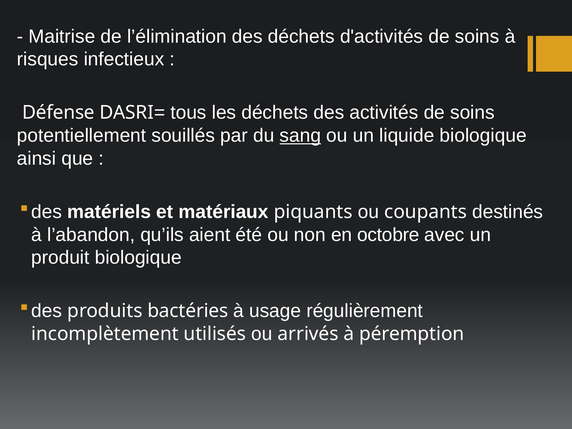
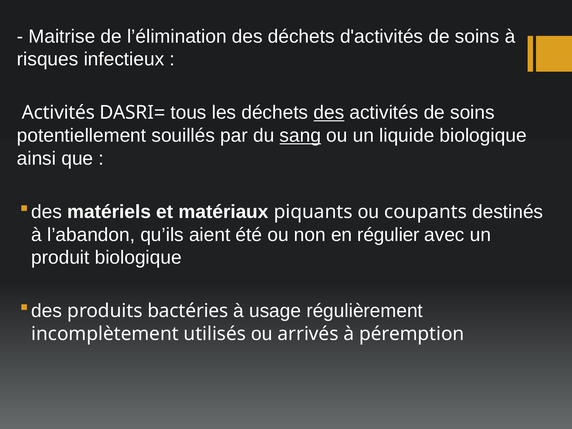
Défense at (58, 113): Défense -> Activités
des at (329, 113) underline: none -> present
octobre: octobre -> régulier
